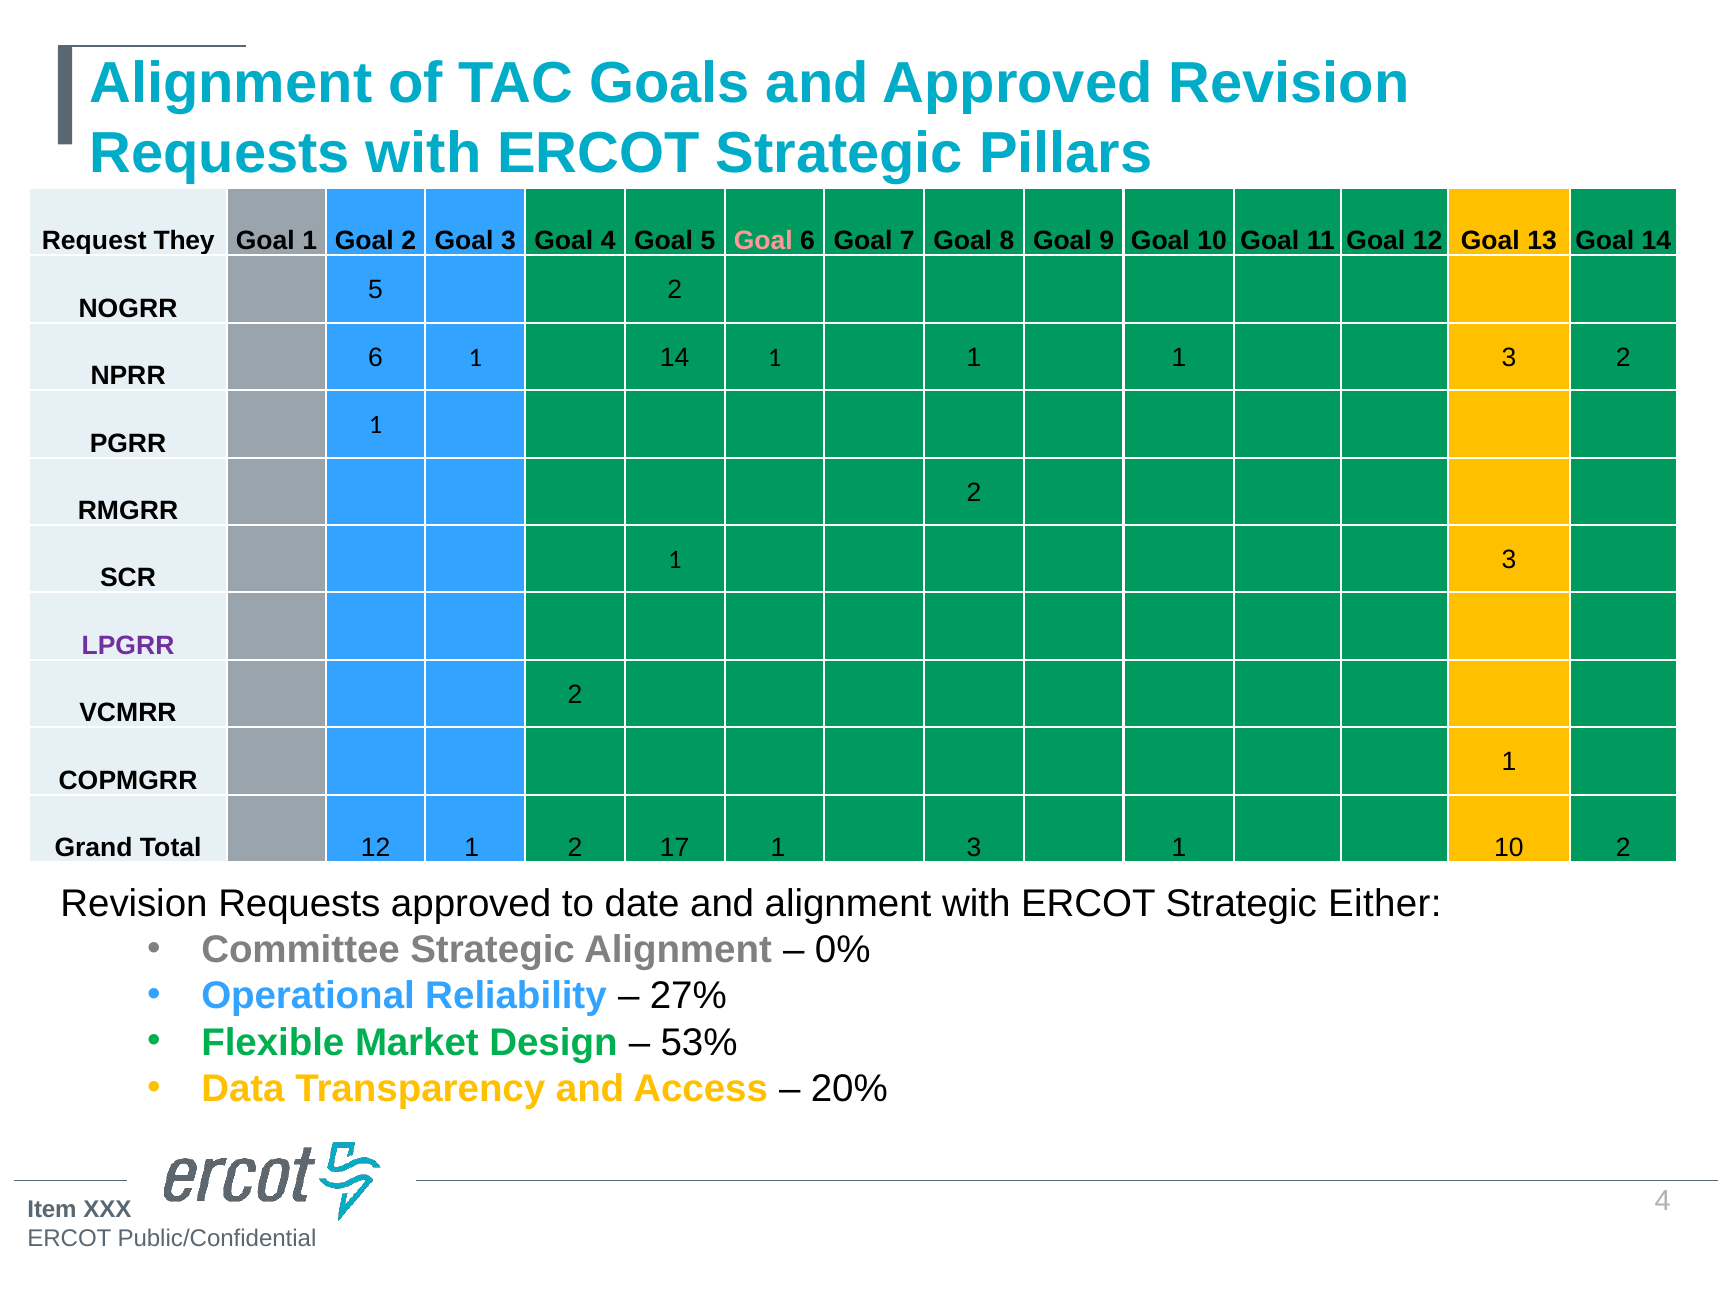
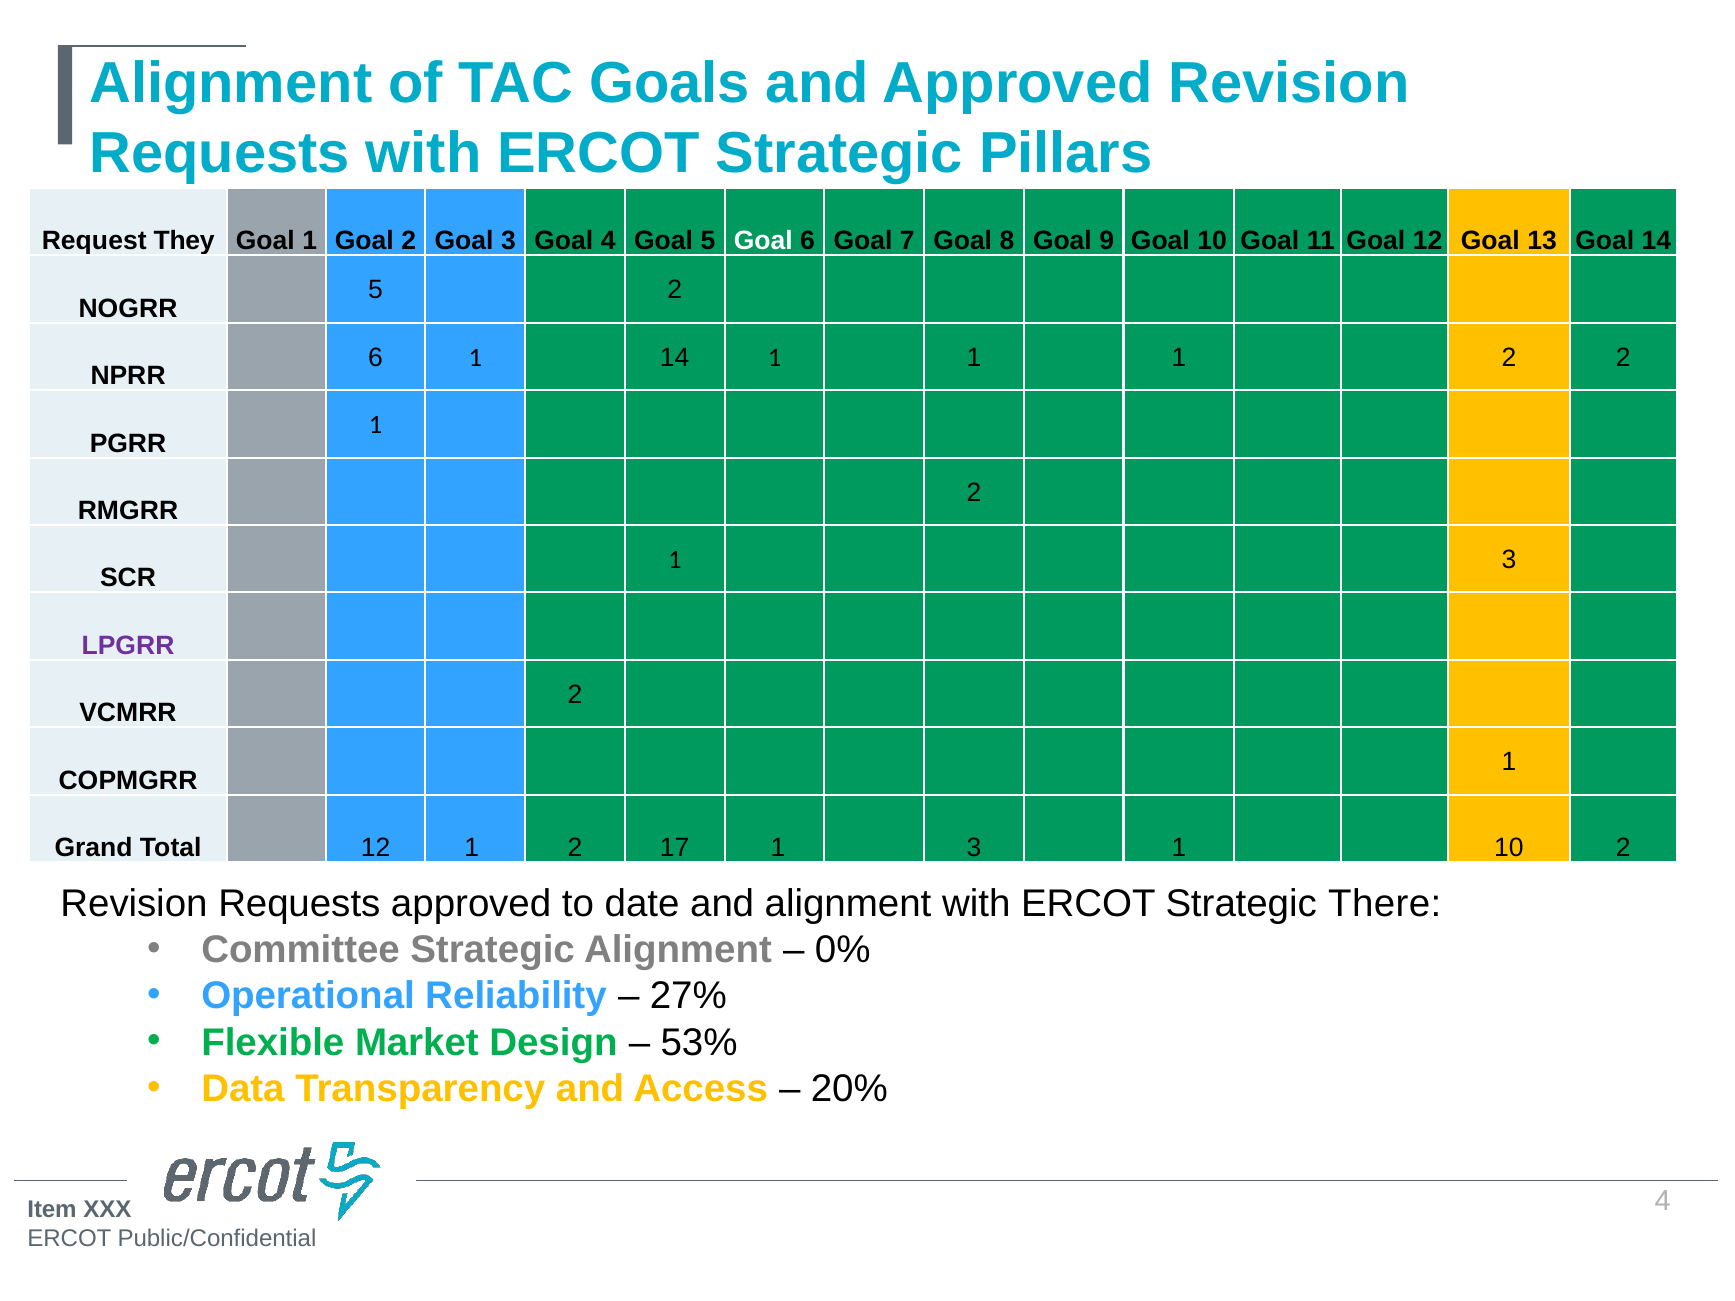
Goal at (763, 241) colour: pink -> white
1 1 3: 3 -> 2
Either: Either -> There
